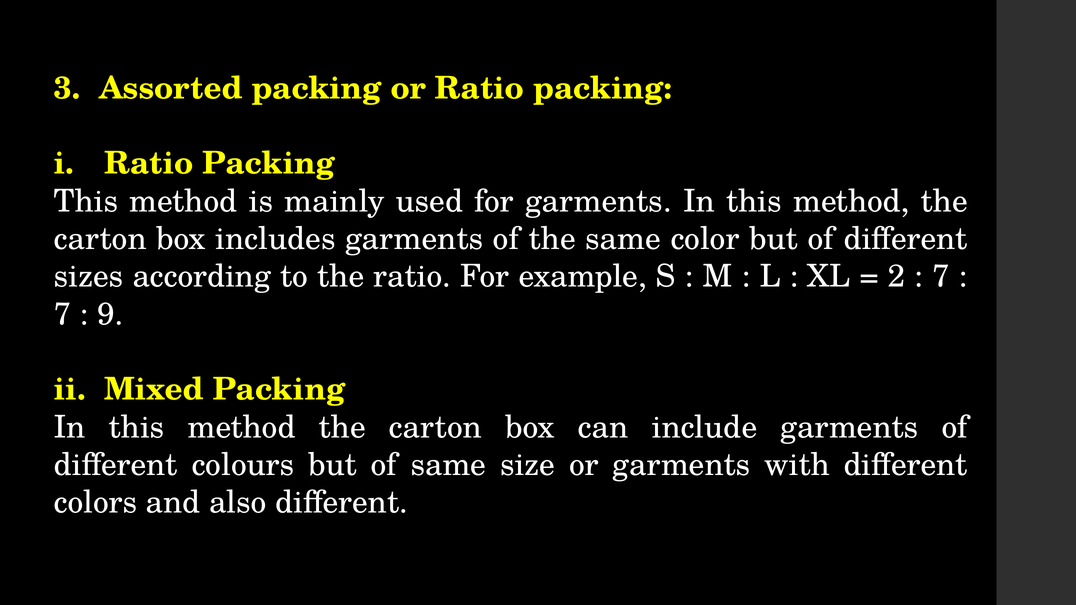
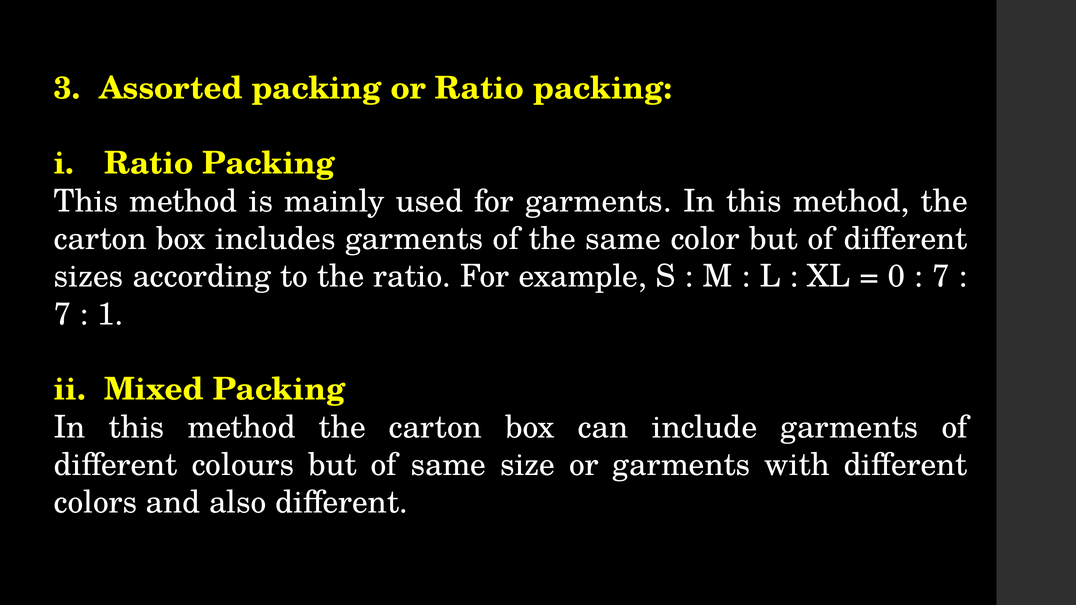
2: 2 -> 0
9: 9 -> 1
